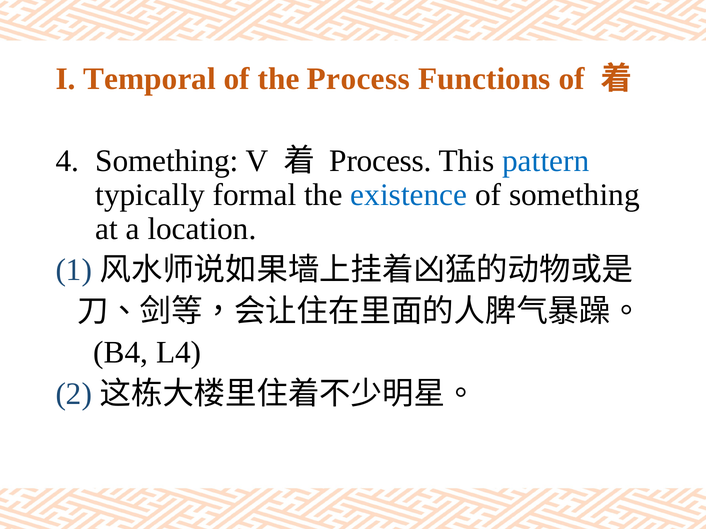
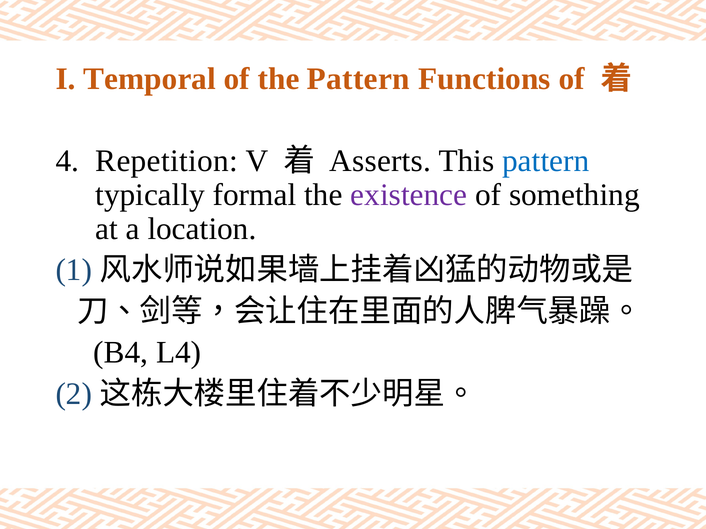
the Process: Process -> Pattern
Something at (167, 161): Something -> Repetition
Process at (381, 161): Process -> Asserts
existence colour: blue -> purple
